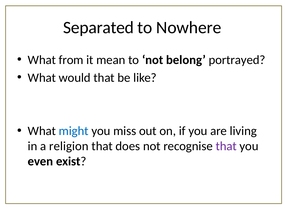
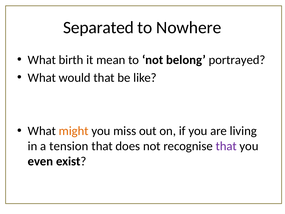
from: from -> birth
might colour: blue -> orange
religion: religion -> tension
